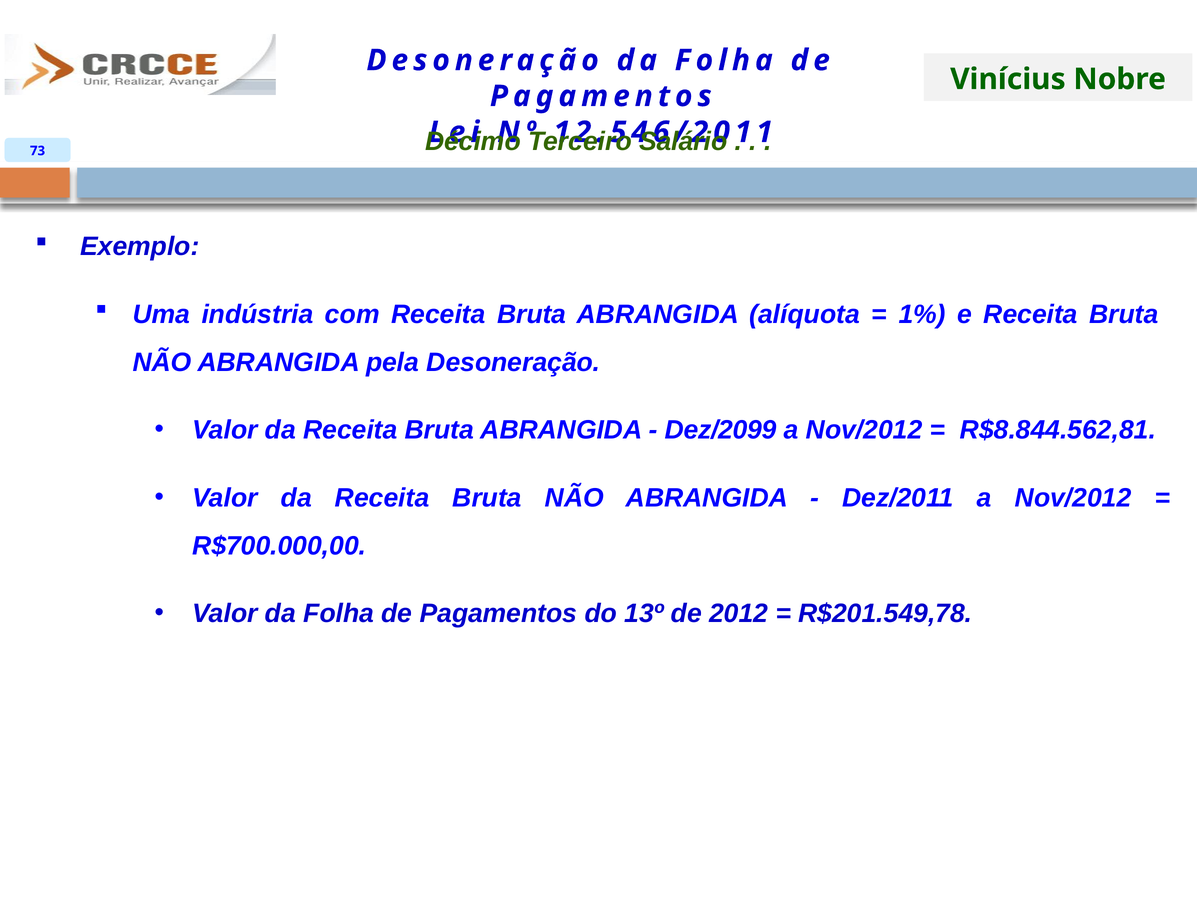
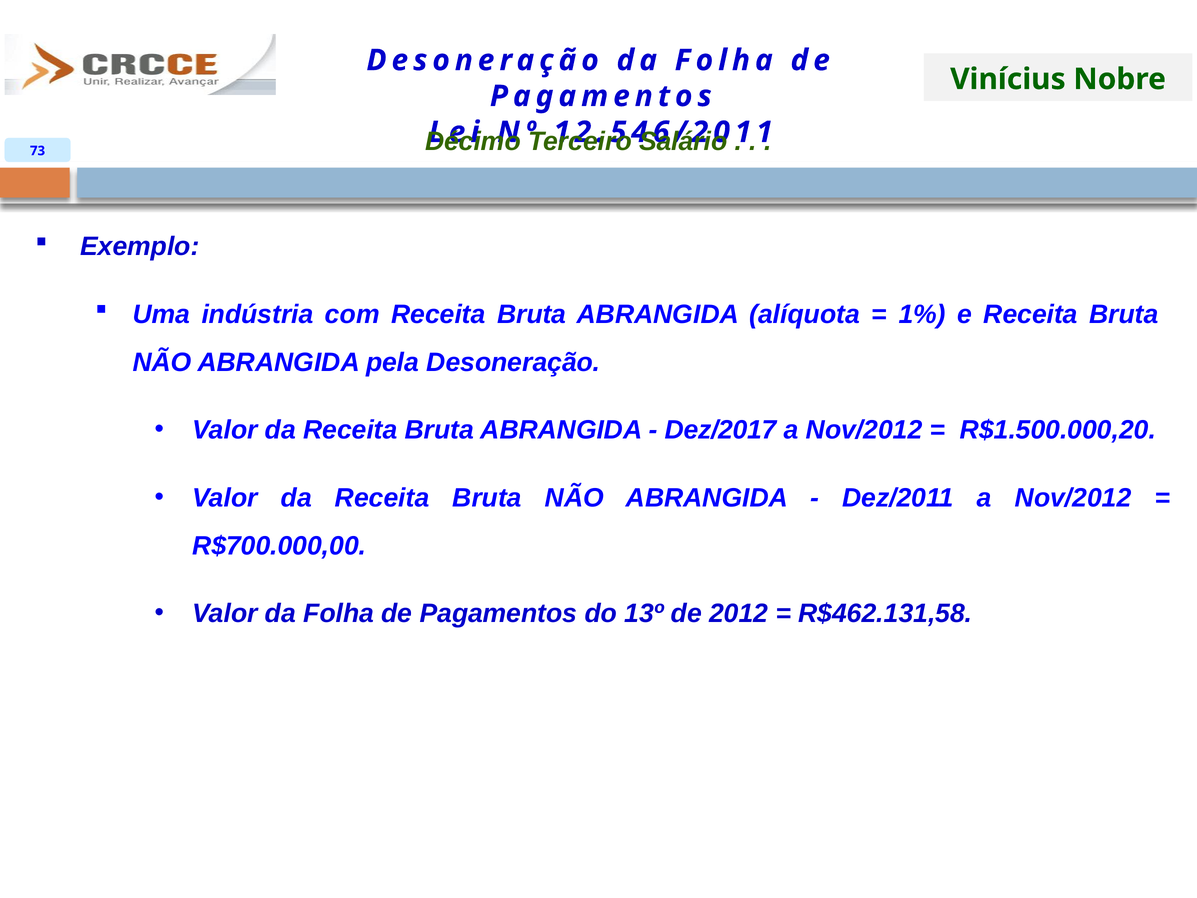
Dez/2099: Dez/2099 -> Dez/2017
R$8.844.562,81: R$8.844.562,81 -> R$1.500.000,20
R$201.549,78: R$201.549,78 -> R$462.131,58
